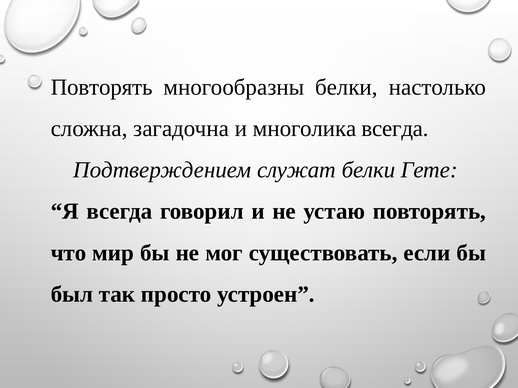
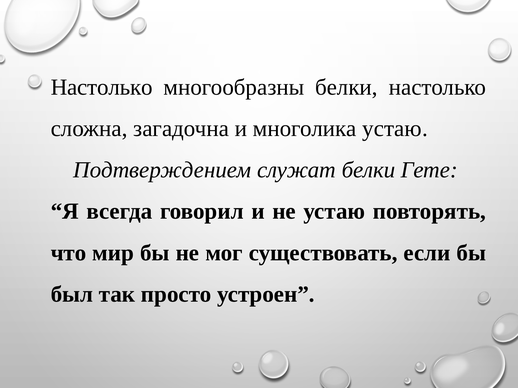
Повторять at (102, 87): Повторять -> Настолько
многолика всегда: всегда -> устаю
